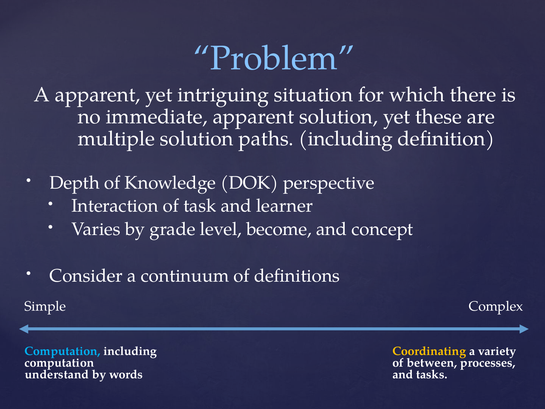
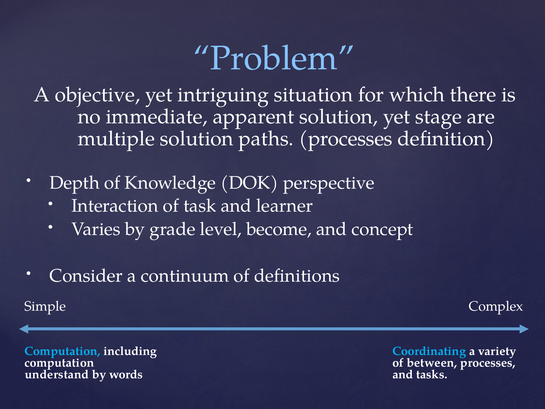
A apparent: apparent -> objective
these: these -> stage
paths including: including -> processes
Coordinating colour: yellow -> light blue
